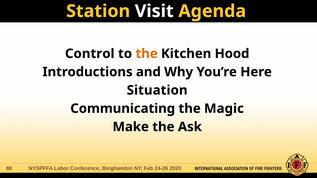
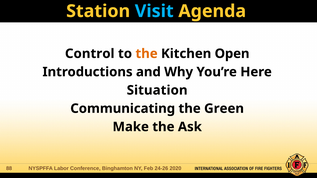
Visit colour: white -> light blue
Hood: Hood -> Open
Magic: Magic -> Green
